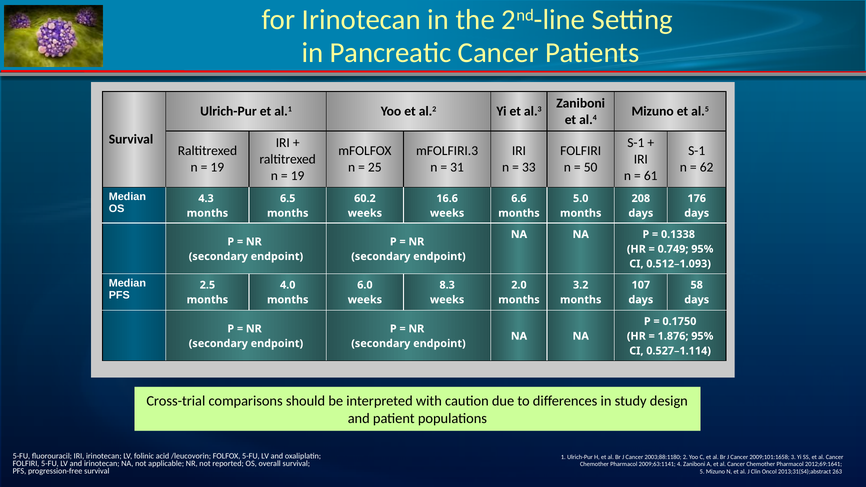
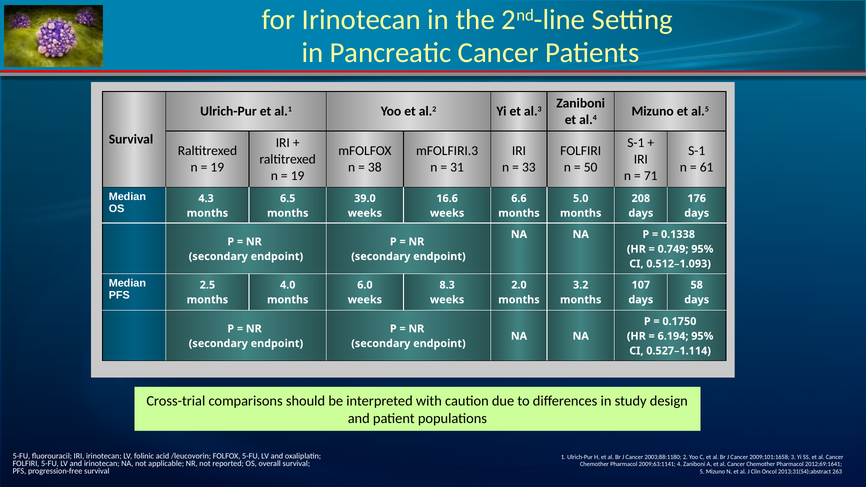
25: 25 -> 38
62: 62 -> 61
61: 61 -> 71
60.2: 60.2 -> 39.0
1.876: 1.876 -> 6.194
